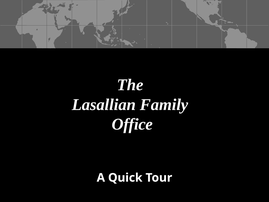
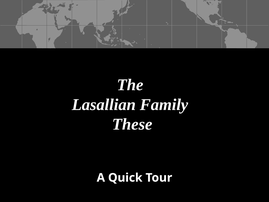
Office: Office -> These
